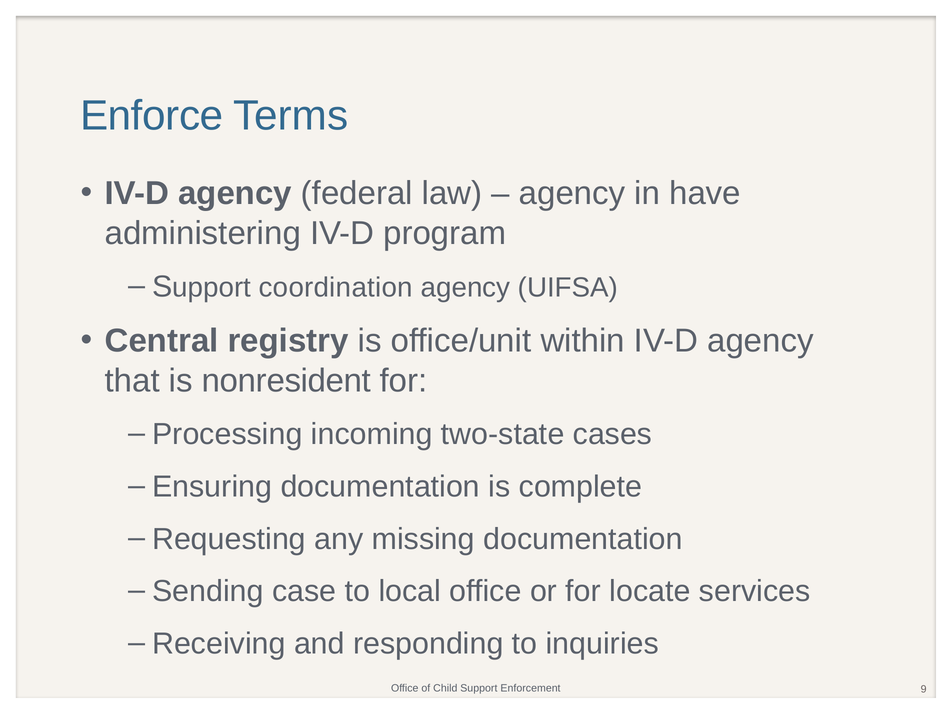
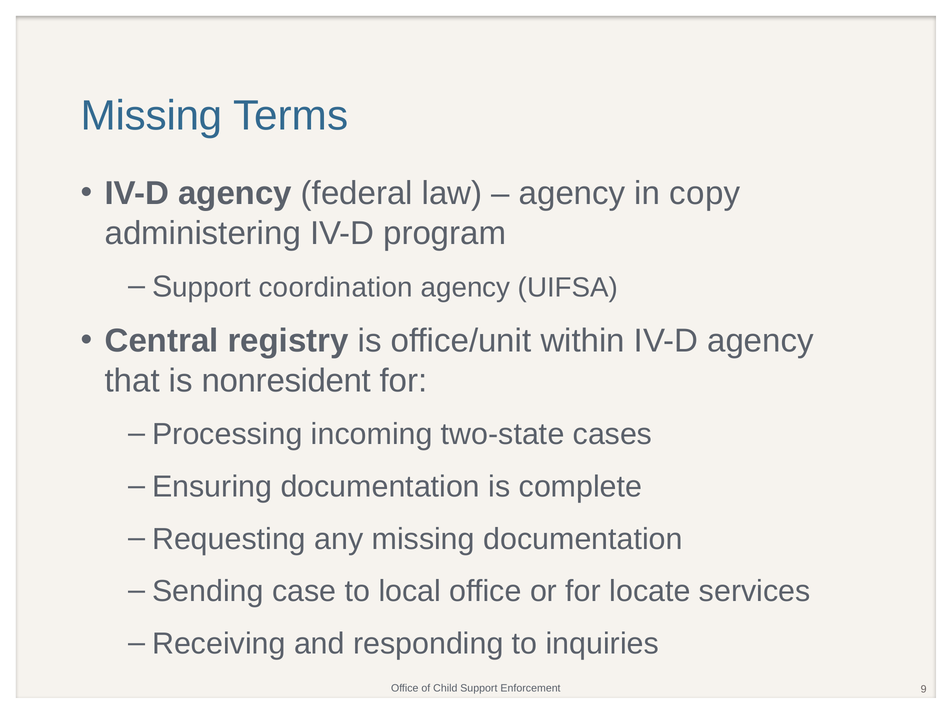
Enforce at (152, 116): Enforce -> Missing
have: have -> copy
